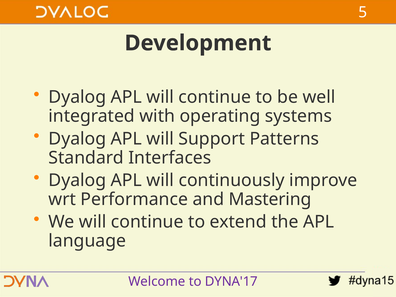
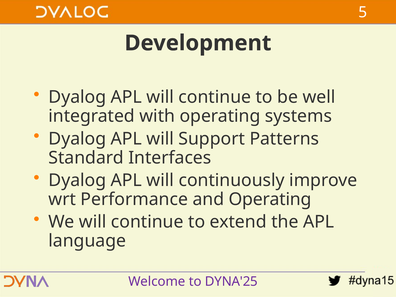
and Mastering: Mastering -> Operating
DYNA'17: DYNA'17 -> DYNA'25
